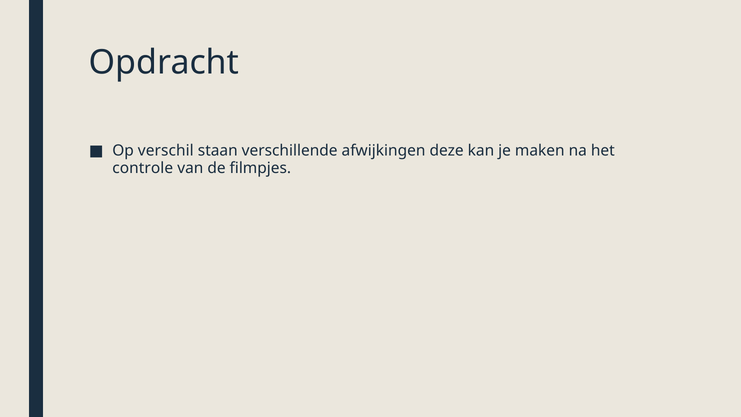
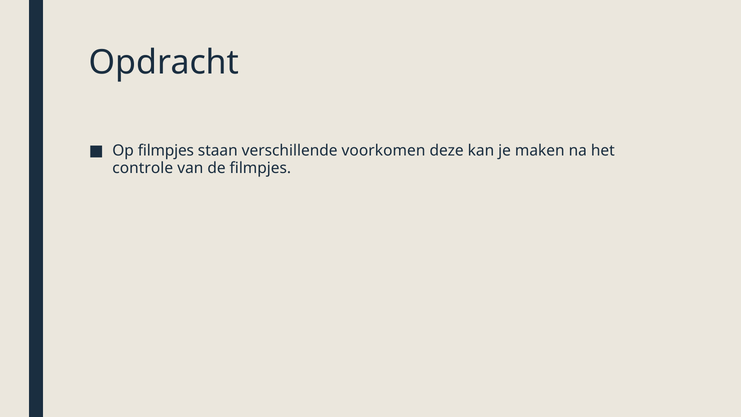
Op verschil: verschil -> filmpjes
afwijkingen: afwijkingen -> voorkomen
